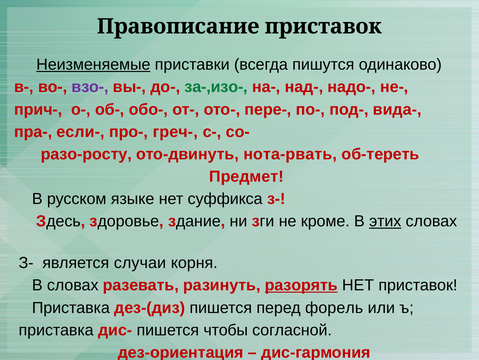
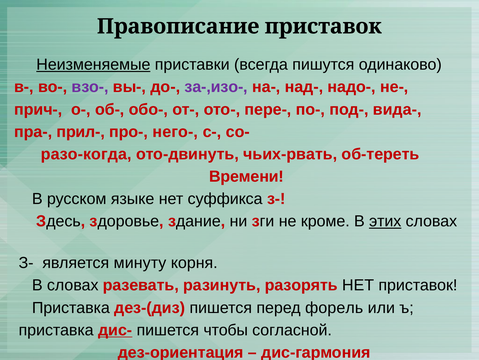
за-,изо- colour: green -> purple
если-: если- -> прил-
греч-: греч- -> него-
разо-росту: разо-росту -> разо-когда
нота-рвать: нота-рвать -> чьих-рвать
Предмет: Предмет -> Времени
случаи: случаи -> минуту
разорять underline: present -> none
дис- underline: none -> present
